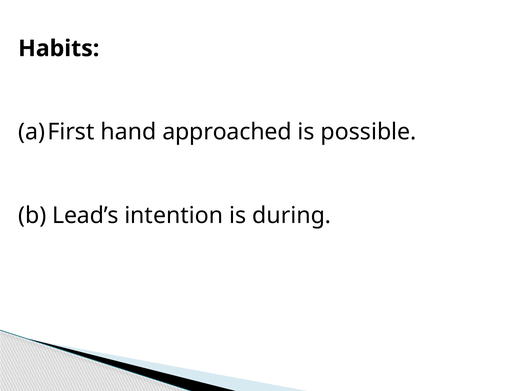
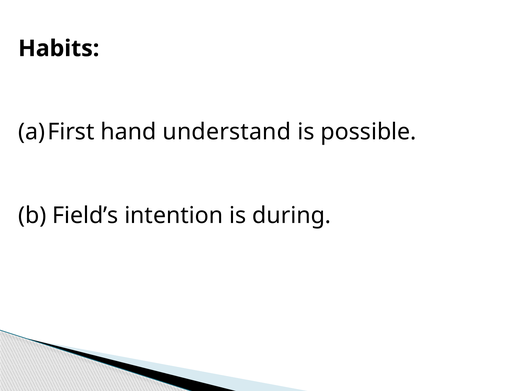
approached: approached -> understand
Lead’s: Lead’s -> Field’s
